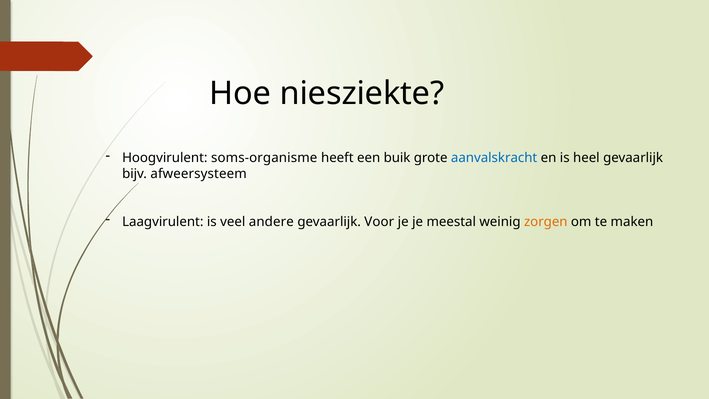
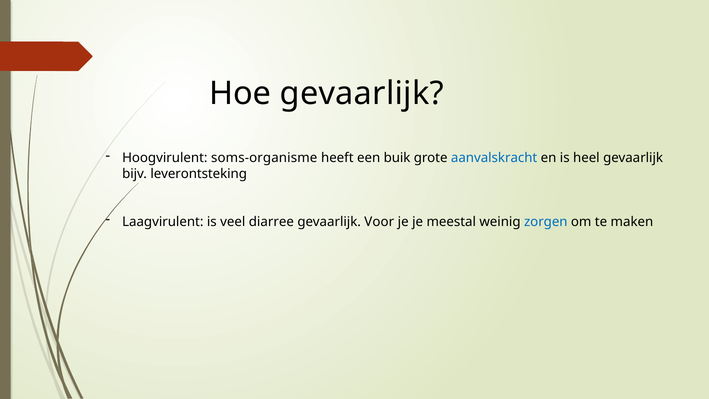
Hoe niesziekte: niesziekte -> gevaarlijk
afweersysteem: afweersysteem -> leverontsteking
andere: andere -> diarree
zorgen colour: orange -> blue
